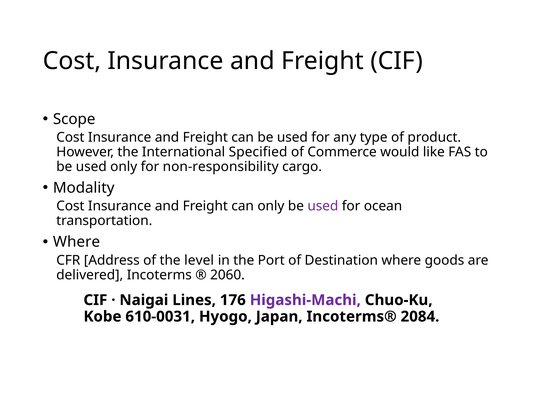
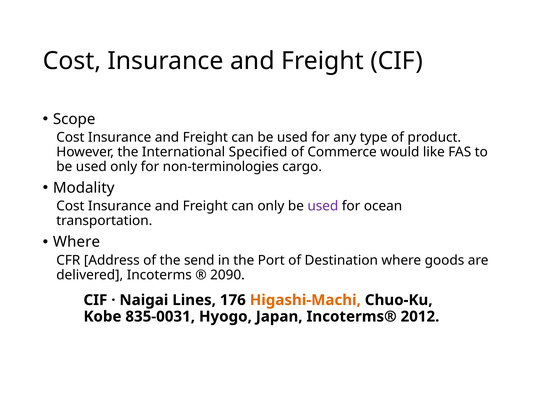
non-responsibility: non-responsibility -> non-terminologies
level: level -> send
2060: 2060 -> 2090
Higashi-Machi colour: purple -> orange
610-0031: 610-0031 -> 835-0031
2084: 2084 -> 2012
